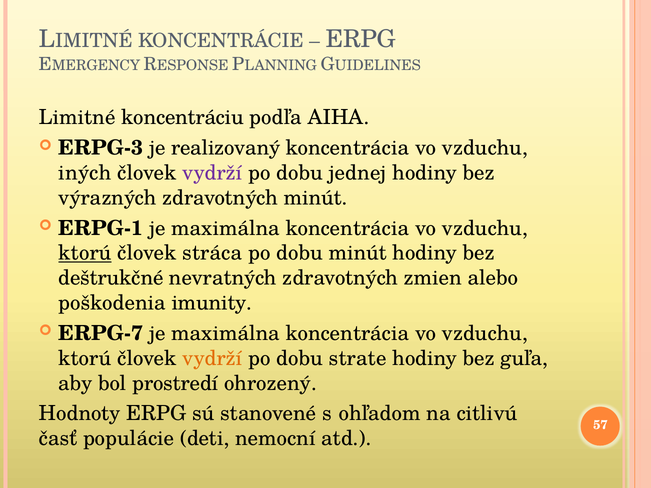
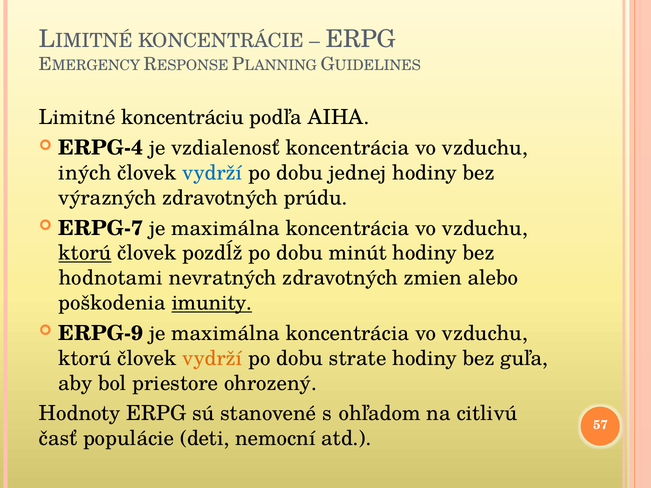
ERPG-3: ERPG-3 -> ERPG-4
realizovaný: realizovaný -> vzdialenosť
vydrží at (212, 173) colour: purple -> blue
zdravotných minút: minút -> prúdu
ERPG-1: ERPG-1 -> ERPG-7
stráca: stráca -> pozdĺž
deštrukčné: deštrukčné -> hodnotami
imunity underline: none -> present
ERPG-7: ERPG-7 -> ERPG-9
prostredí: prostredí -> priestore
